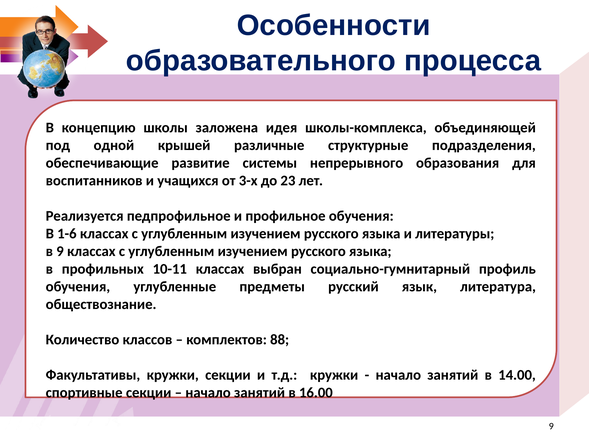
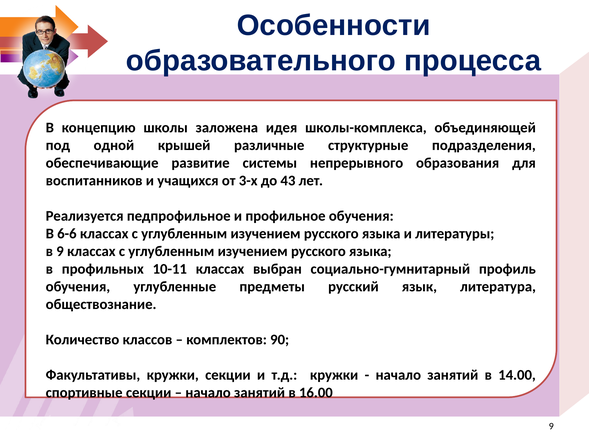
23: 23 -> 43
1-6: 1-6 -> 6-6
88: 88 -> 90
